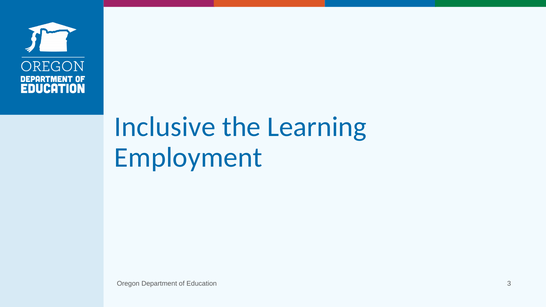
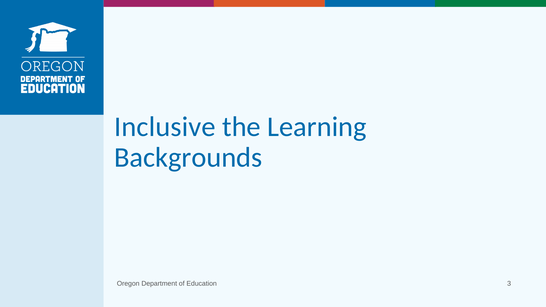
Employment: Employment -> Backgrounds
